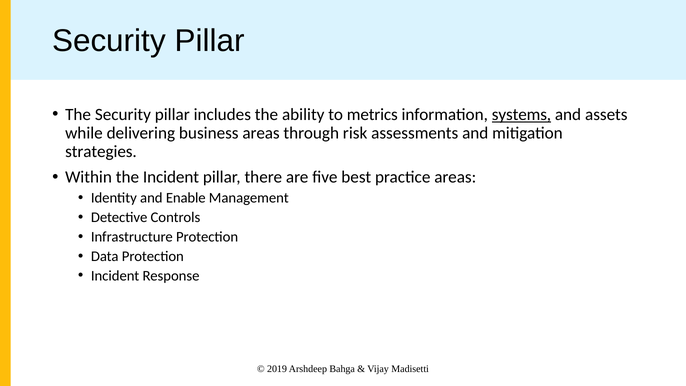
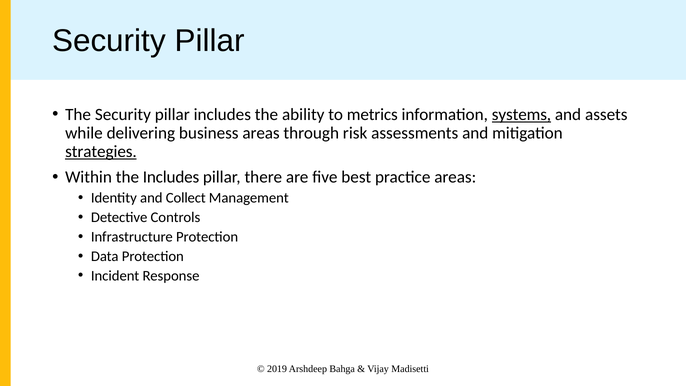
strategies underline: none -> present
the Incident: Incident -> Includes
Enable: Enable -> Collect
